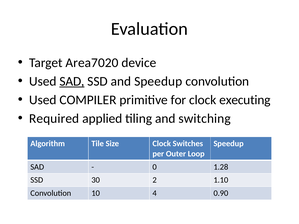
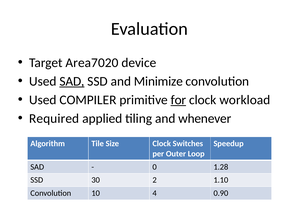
and Speedup: Speedup -> Minimize
for underline: none -> present
executing: executing -> workload
switching: switching -> whenever
